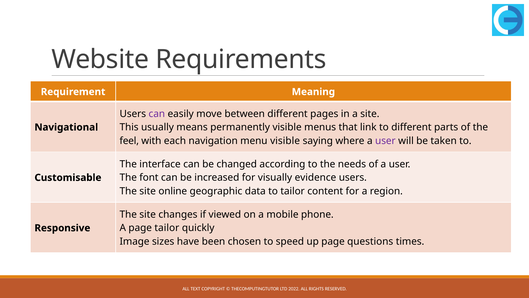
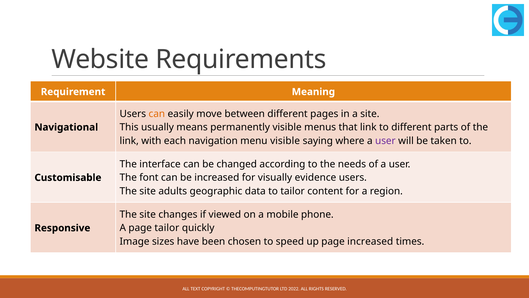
can at (157, 114) colour: purple -> orange
feel at (129, 141): feel -> link
online: online -> adults
page questions: questions -> increased
